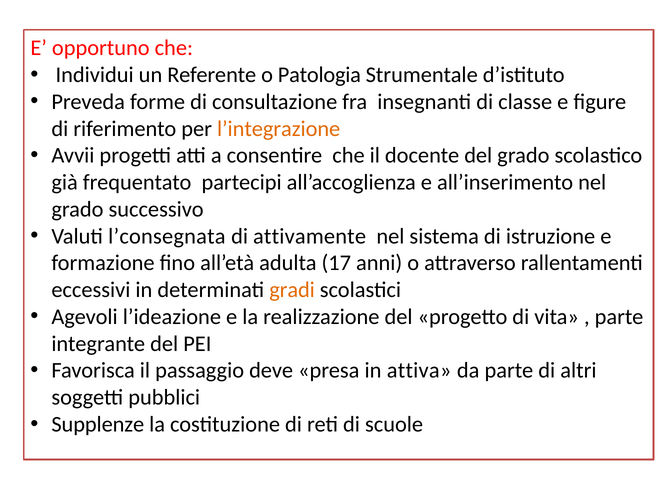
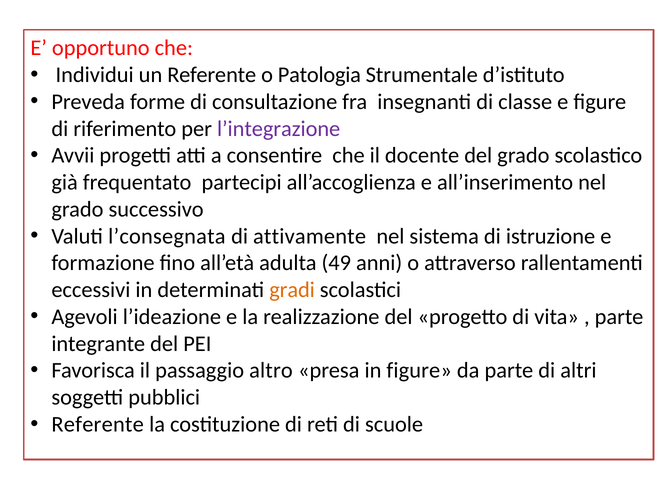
l’integrazione colour: orange -> purple
17: 17 -> 49
deve: deve -> altro
in attiva: attiva -> figure
Supplenze at (98, 424): Supplenze -> Referente
